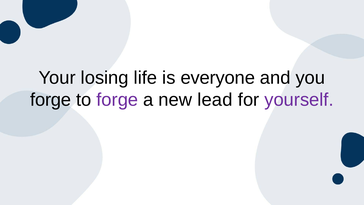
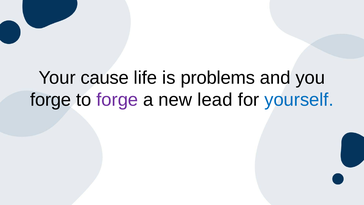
losing: losing -> cause
everyone: everyone -> problems
yourself colour: purple -> blue
